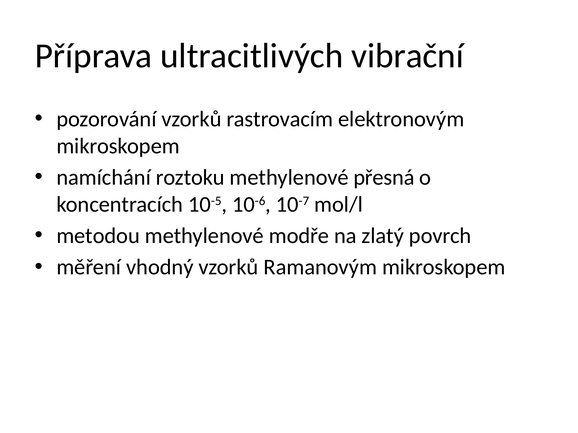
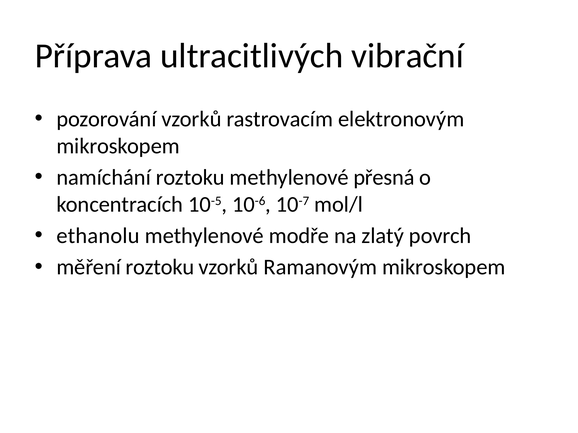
metodou: metodou -> ethanolu
měření vhodný: vhodný -> roztoku
